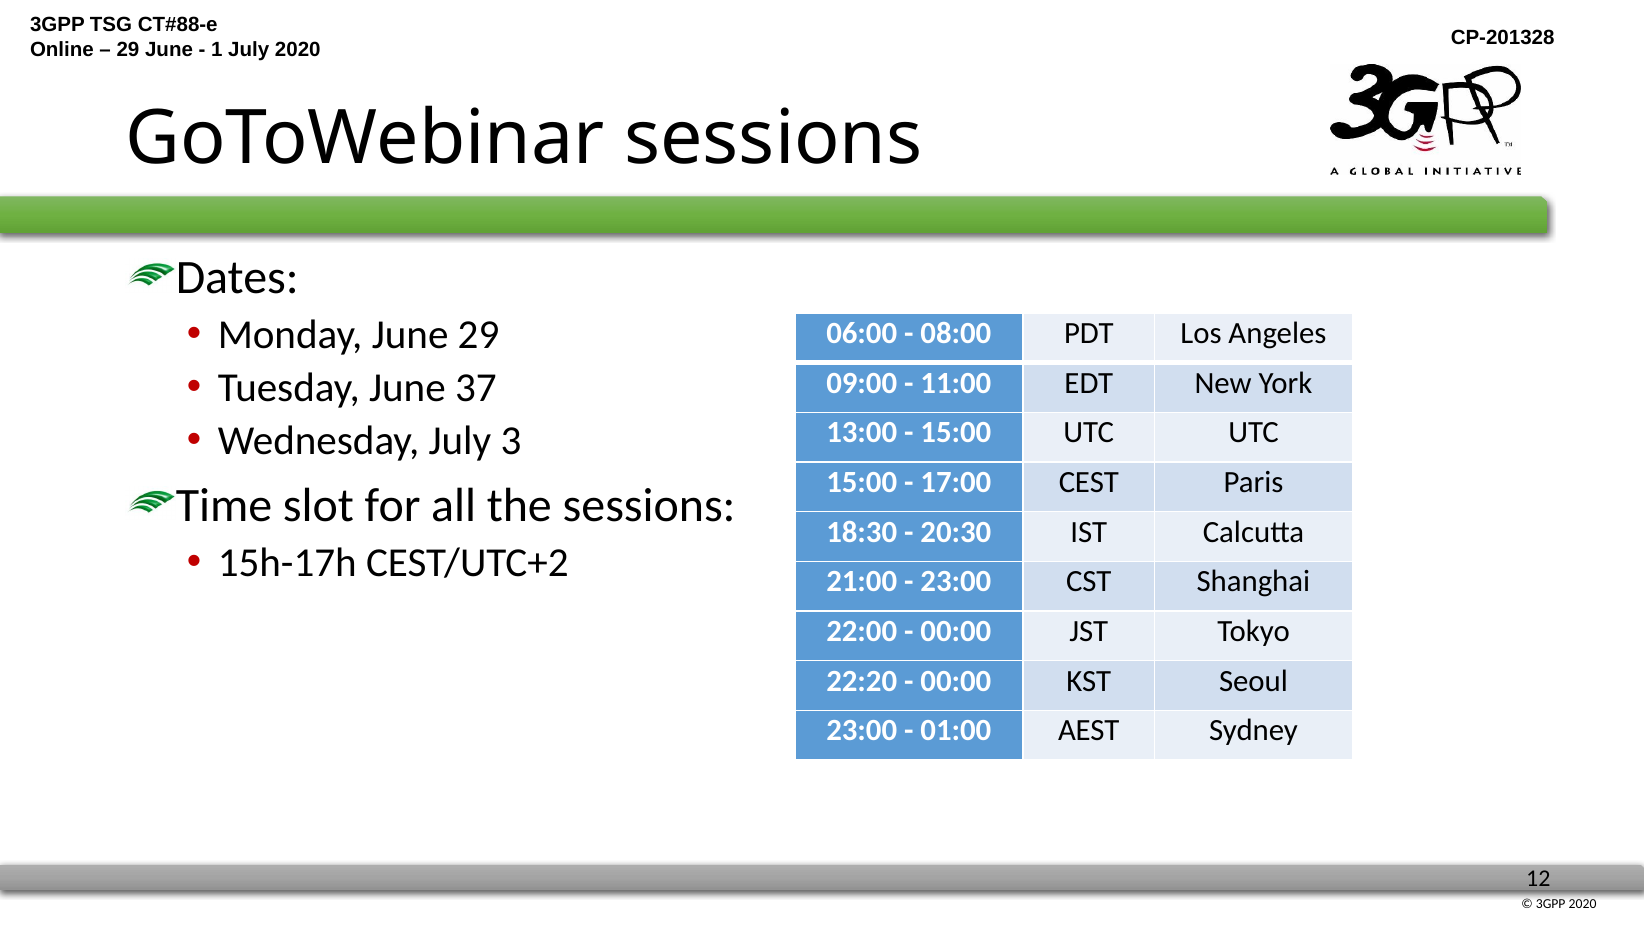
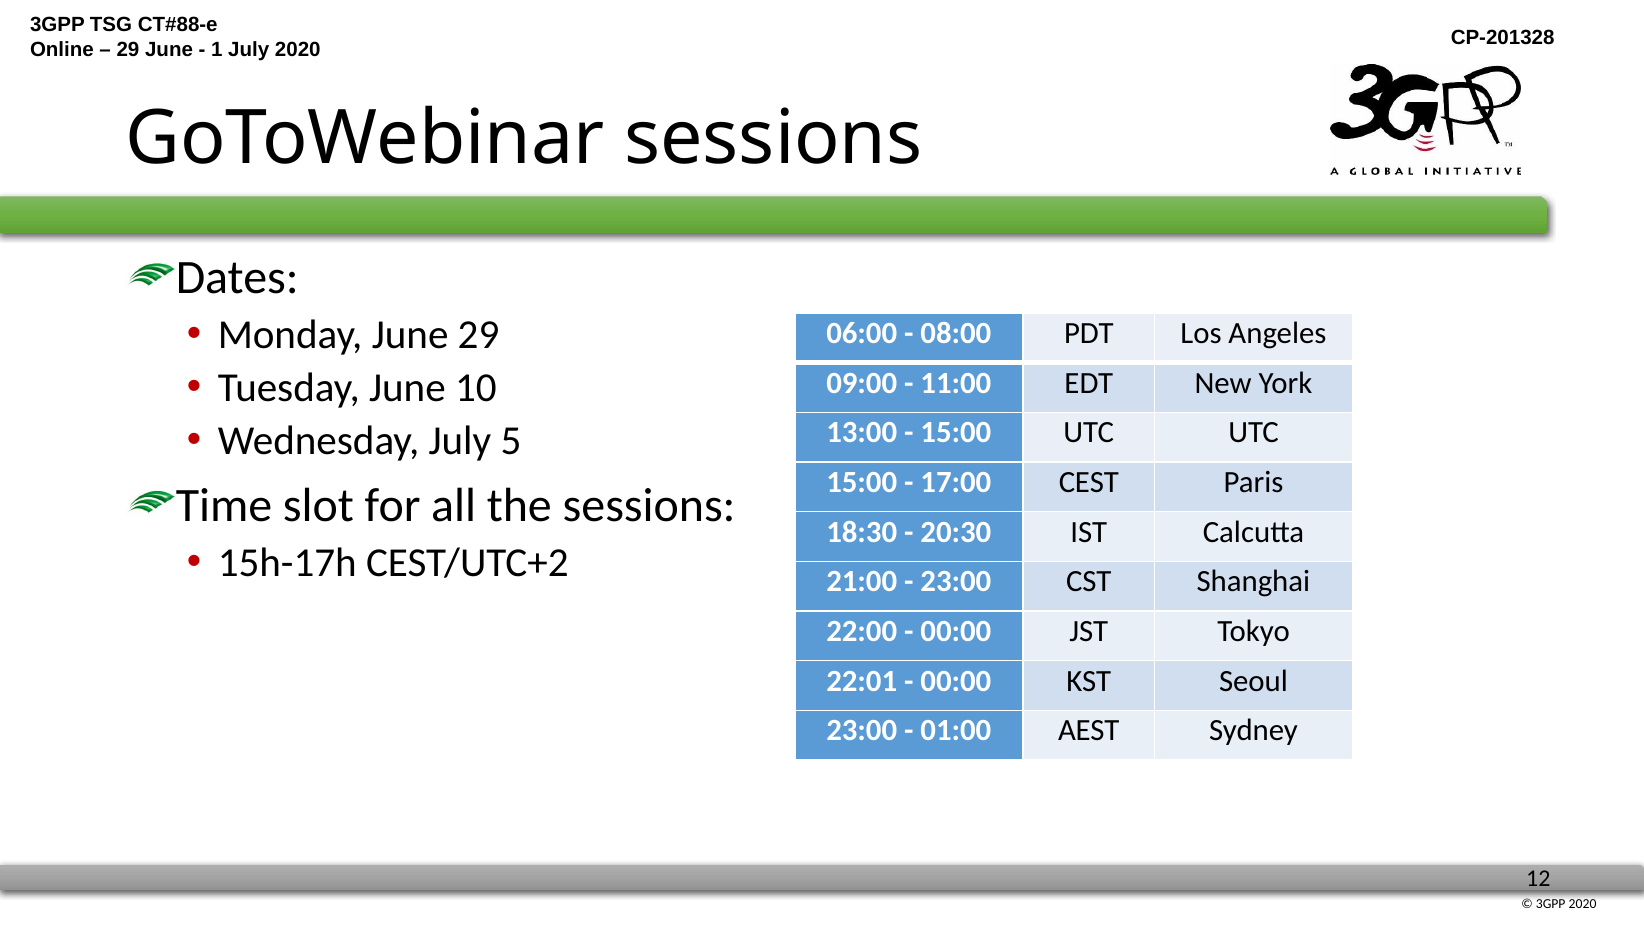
37: 37 -> 10
3: 3 -> 5
22:20: 22:20 -> 22:01
